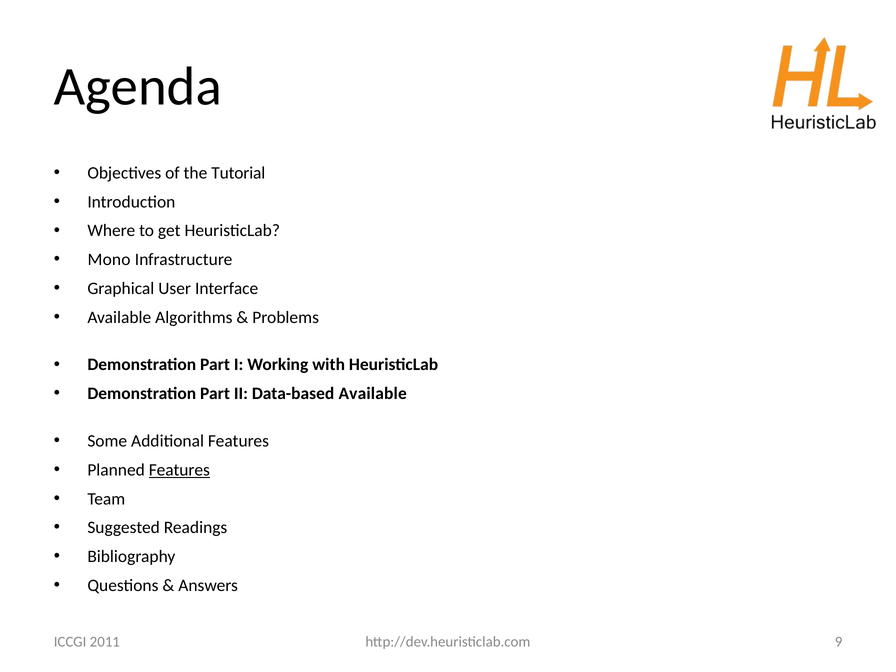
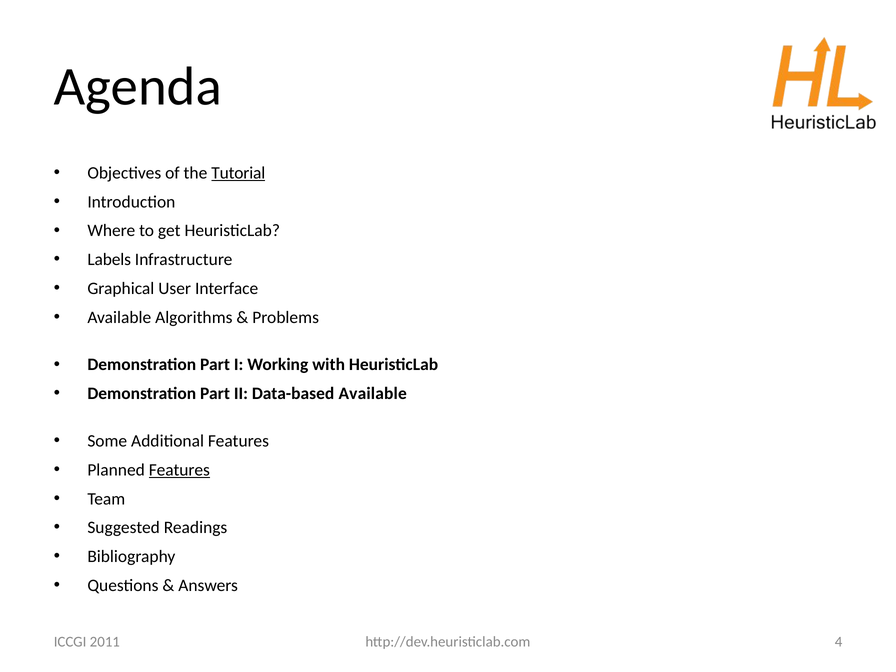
Tutorial underline: none -> present
Mono: Mono -> Labels
9: 9 -> 4
